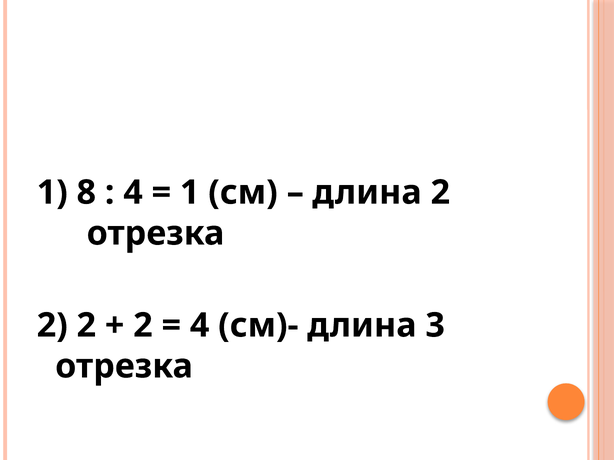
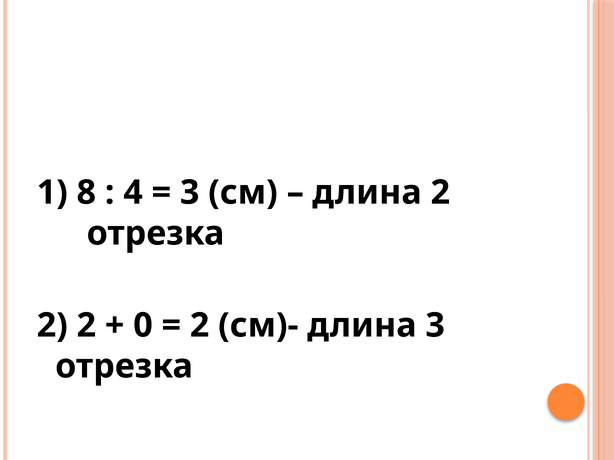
1 at (190, 193): 1 -> 3
2 at (143, 326): 2 -> 0
4 at (200, 326): 4 -> 2
